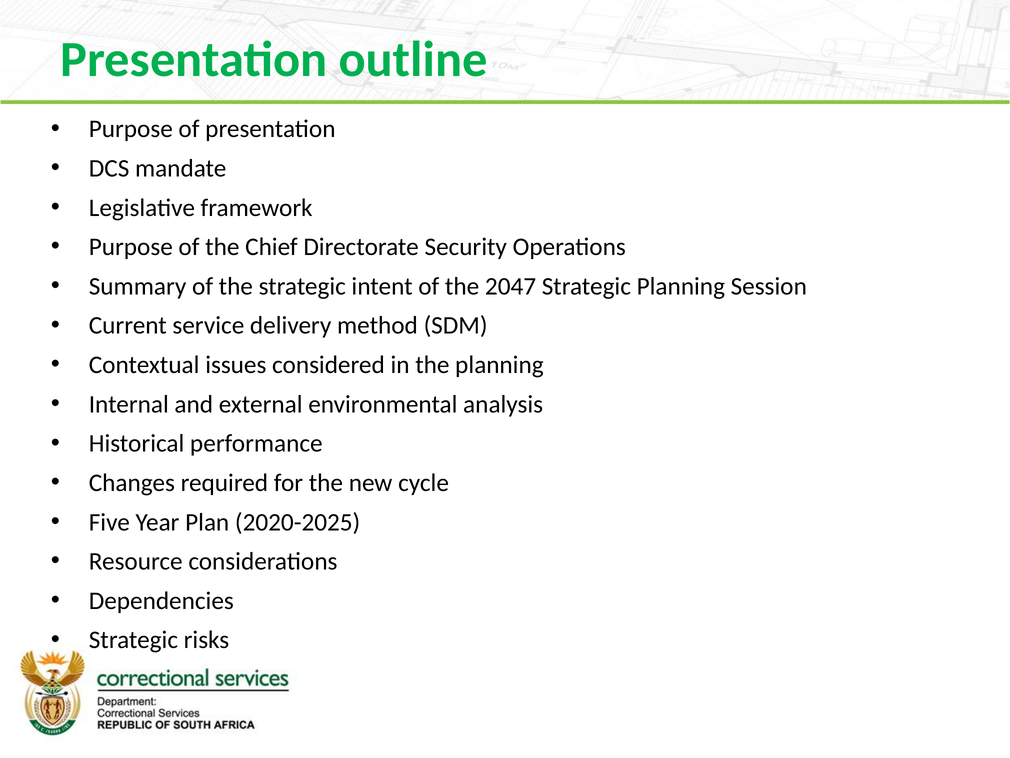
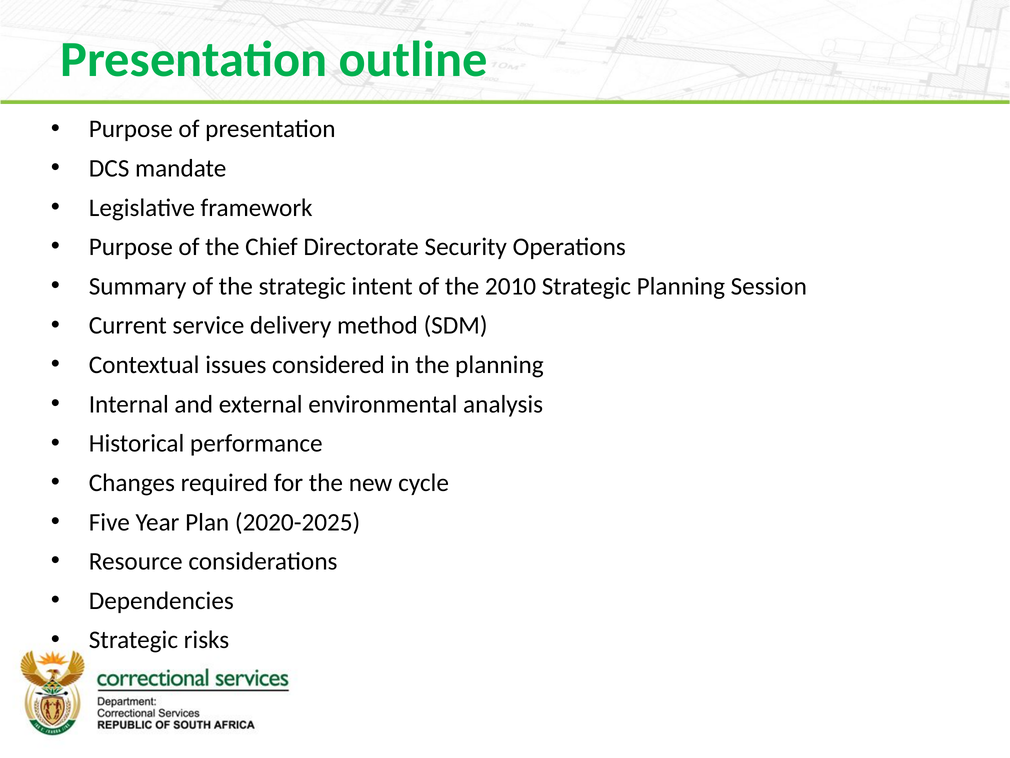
2047: 2047 -> 2010
